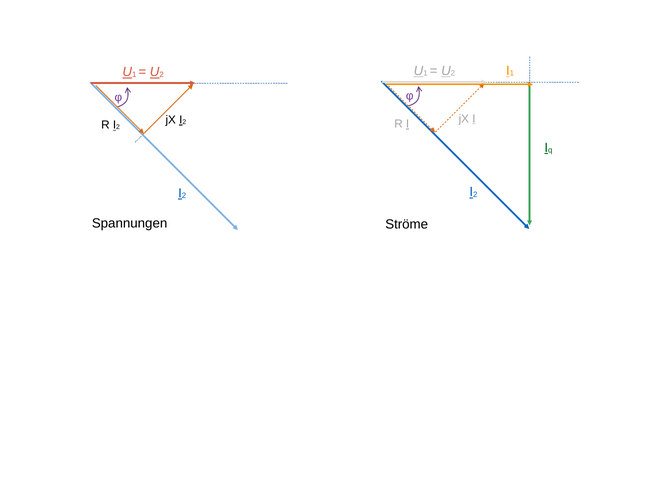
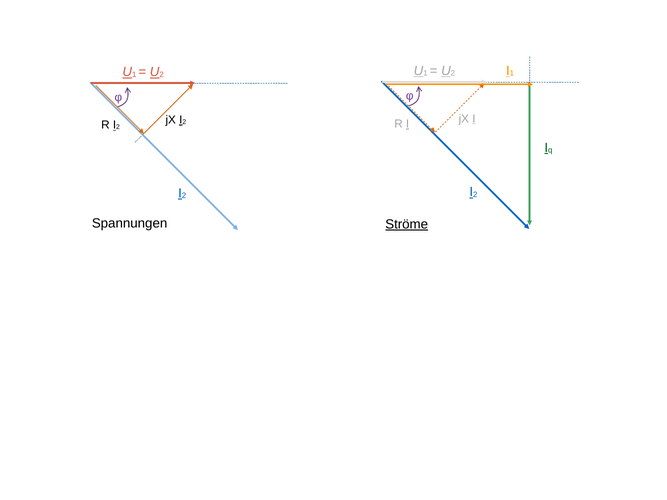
Ströme underline: none -> present
